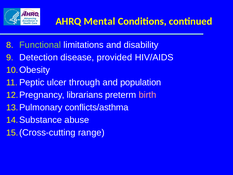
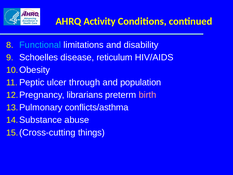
Mental: Mental -> Activity
Functional colour: light green -> light blue
Detection: Detection -> Schoelles
provided: provided -> reticulum
range: range -> things
